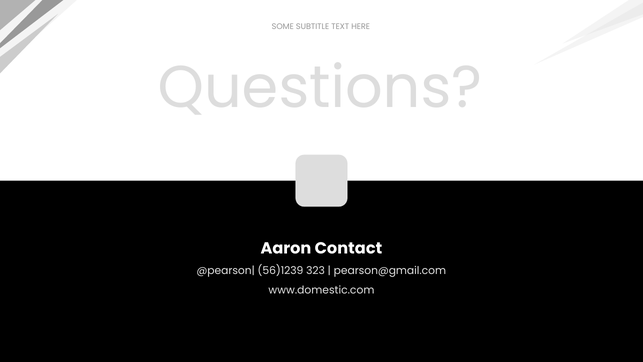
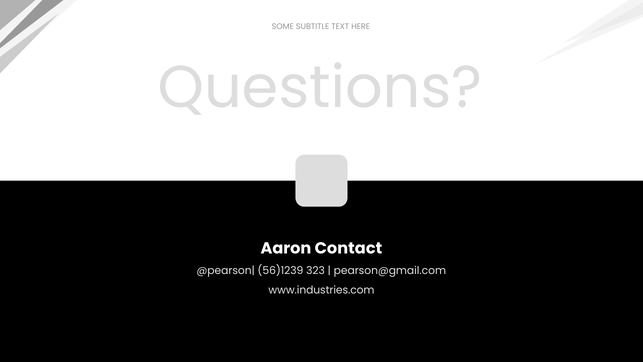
www.domestic.com: www.domestic.com -> www.industries.com
